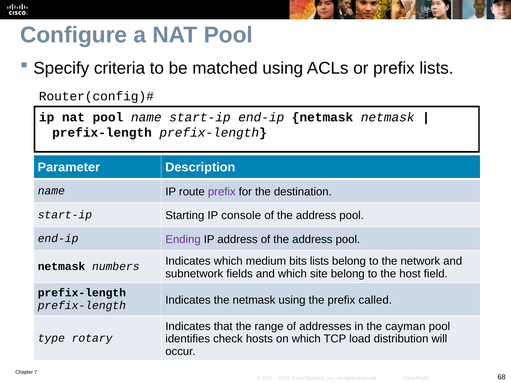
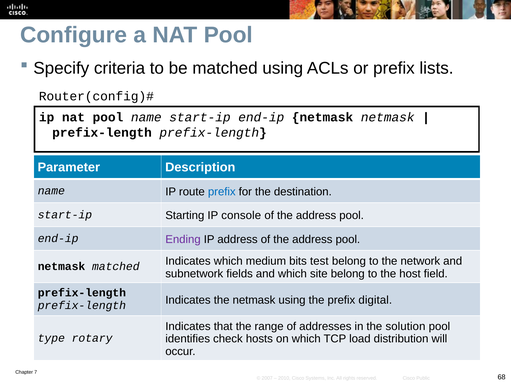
prefix at (222, 192) colour: purple -> blue
bits lists: lists -> test
netmask numbers: numbers -> matched
called: called -> digital
cayman: cayman -> solution
